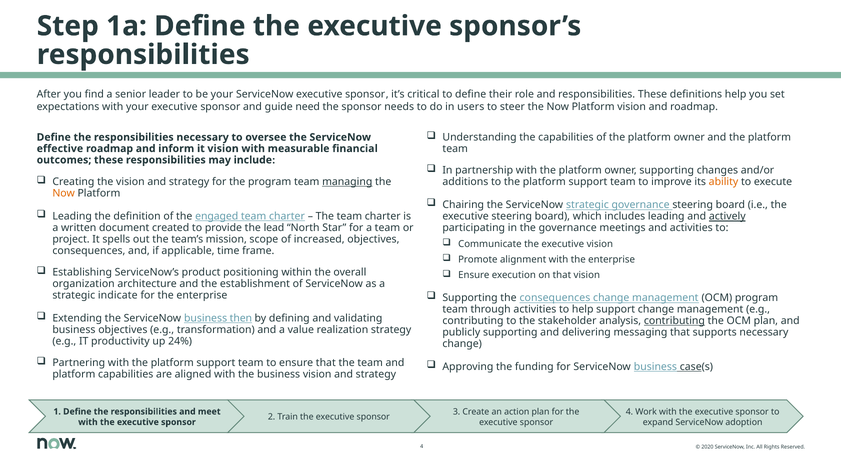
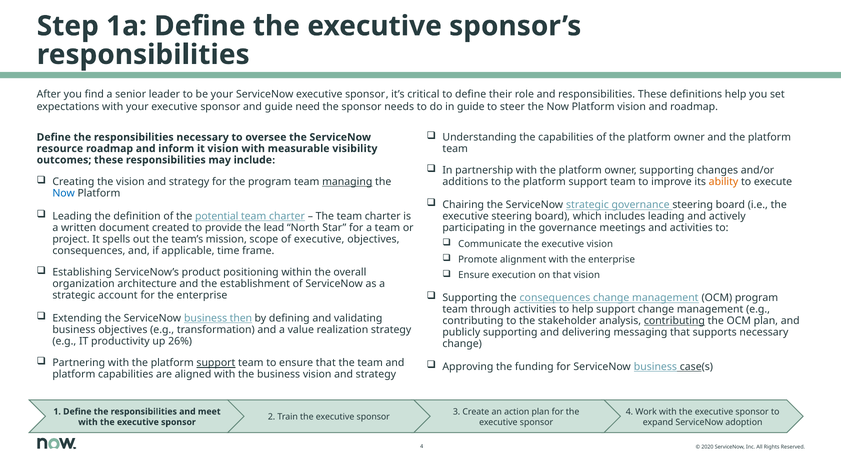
in users: users -> guide
effective: effective -> resource
financial: financial -> visibility
Now at (64, 193) colour: orange -> blue
engaged: engaged -> potential
actively underline: present -> none
of increased: increased -> executive
indicate: indicate -> account
24%: 24% -> 26%
support at (216, 363) underline: none -> present
